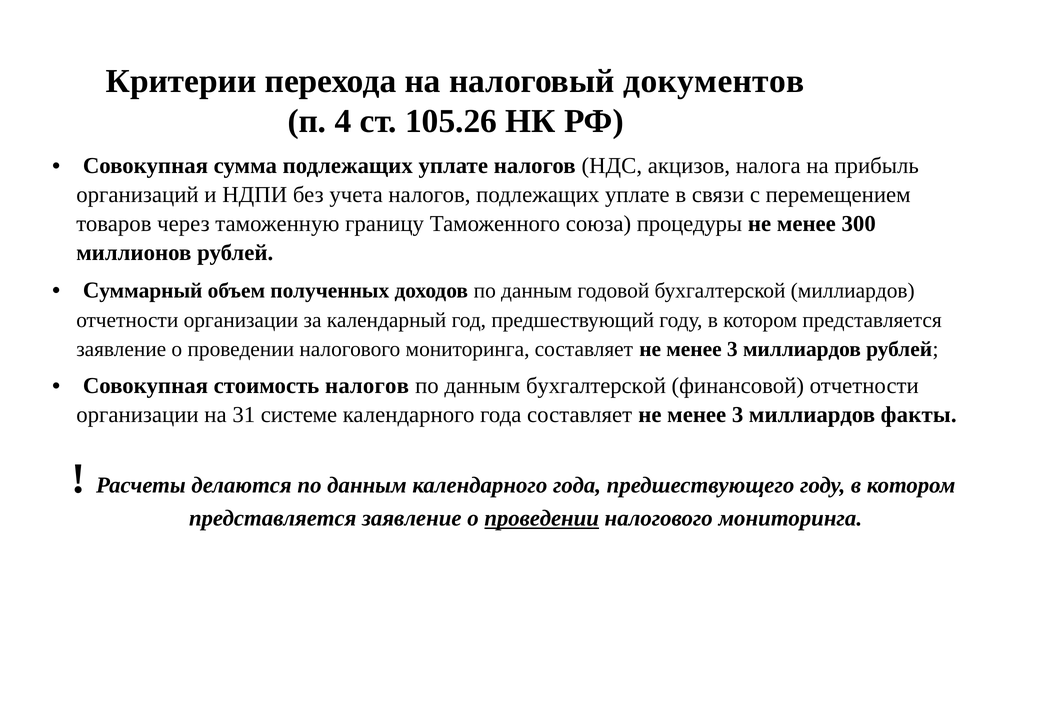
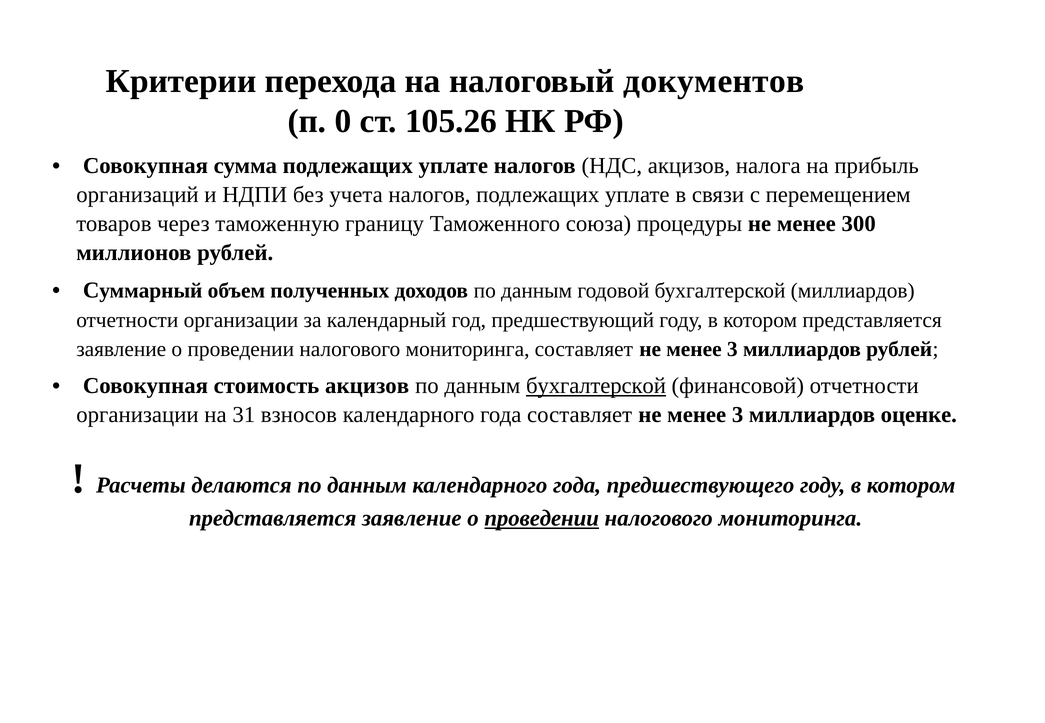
4: 4 -> 0
стоимость налогов: налогов -> акцизов
бухгалтерской at (596, 386) underline: none -> present
системе: системе -> взносов
факты: факты -> оценке
